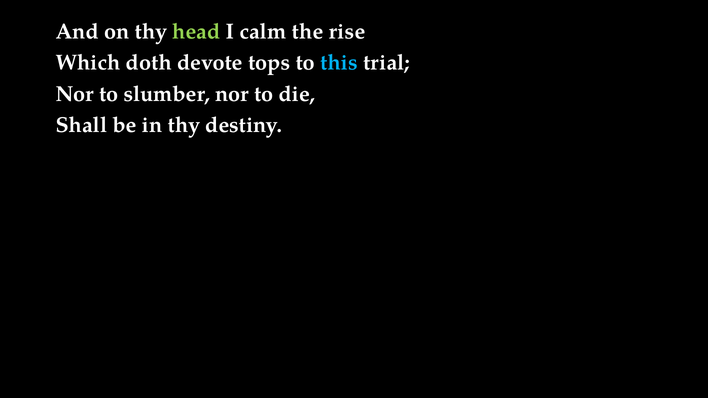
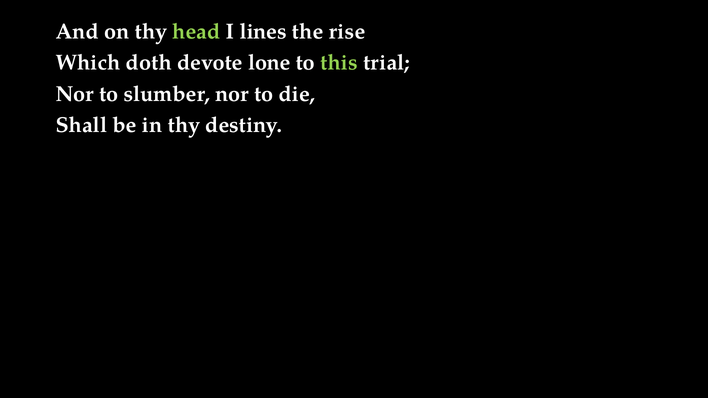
calm: calm -> lines
tops: tops -> lone
this colour: light blue -> light green
